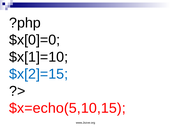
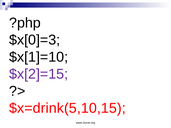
$x[0]=0: $x[0]=0 -> $x[0]=3
$x[2]=15 colour: blue -> purple
$x=echo(5,10,15: $x=echo(5,10,15 -> $x=drink(5,10,15
